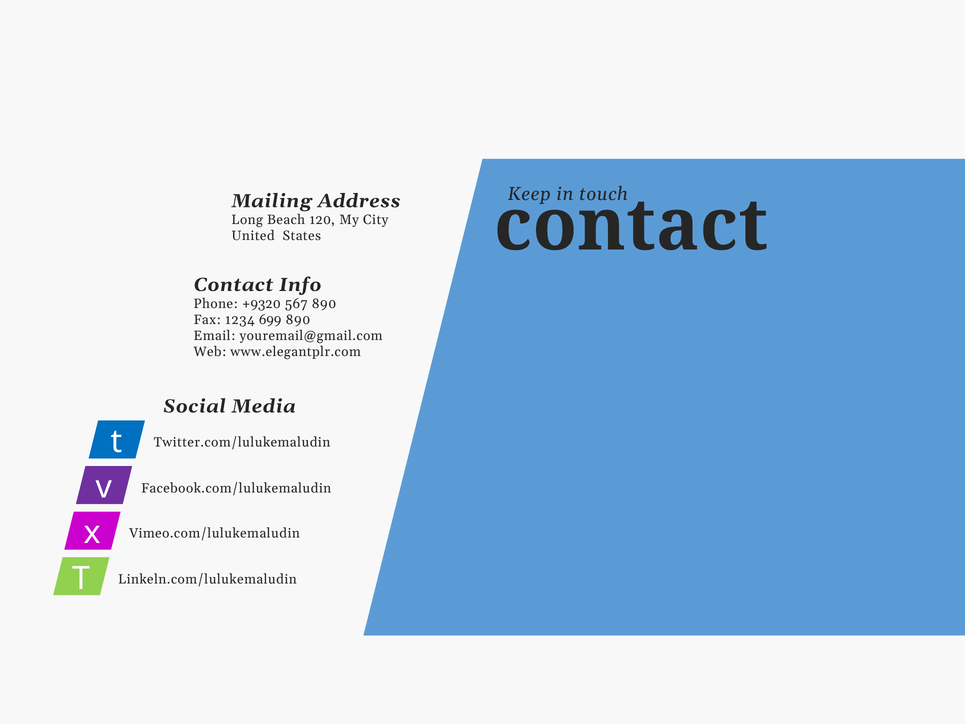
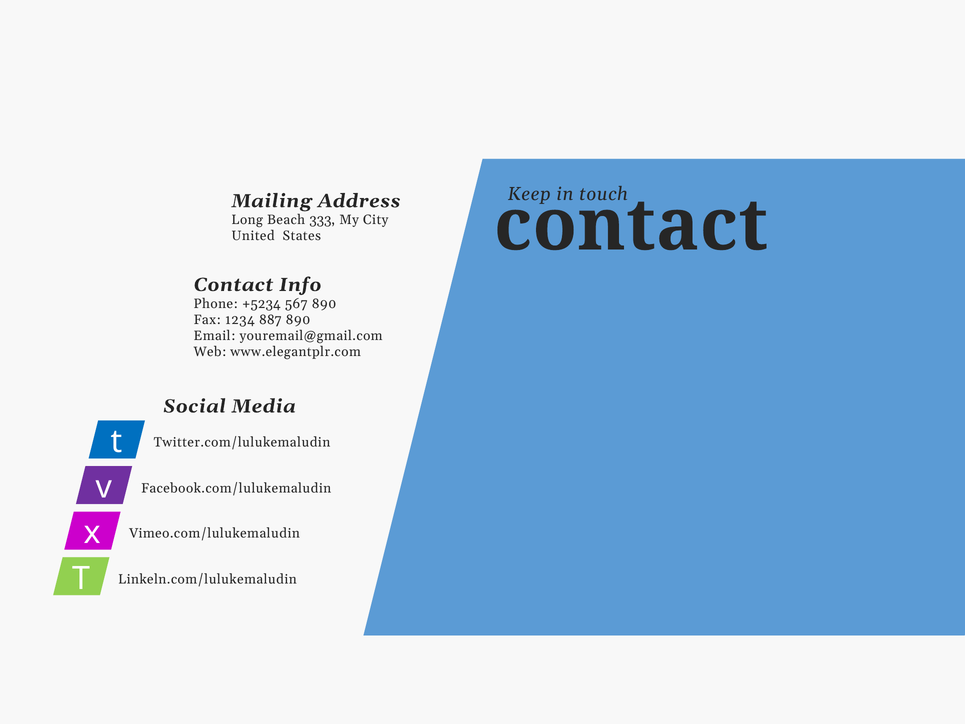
120: 120 -> 333
+9320: +9320 -> +5234
699: 699 -> 887
